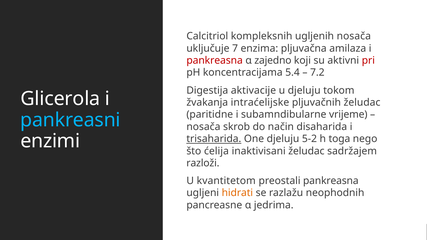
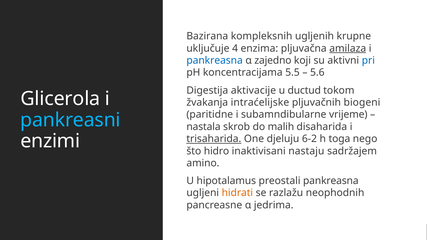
Calcitriol: Calcitriol -> Bazirana
ugljenih nosača: nosača -> krupne
7: 7 -> 4
amilaza underline: none -> present
pankreasna at (215, 61) colour: red -> blue
pri colour: red -> blue
5.4: 5.4 -> 5.5
7.2: 7.2 -> 5.6
u djeluju: djeluju -> ductud
pljuvačnih želudac: želudac -> biogeni
nosača at (203, 127): nosača -> nastala
način: način -> malih
5-2: 5-2 -> 6-2
ćelija: ćelija -> hidro
inaktivisani želudac: želudac -> nastaju
razloži: razloži -> amino
kvantitetom: kvantitetom -> hipotalamus
